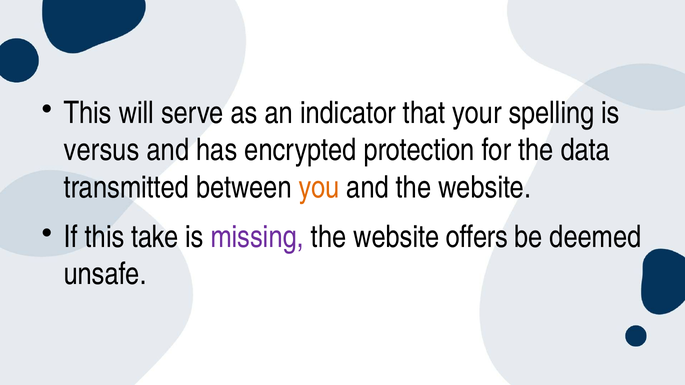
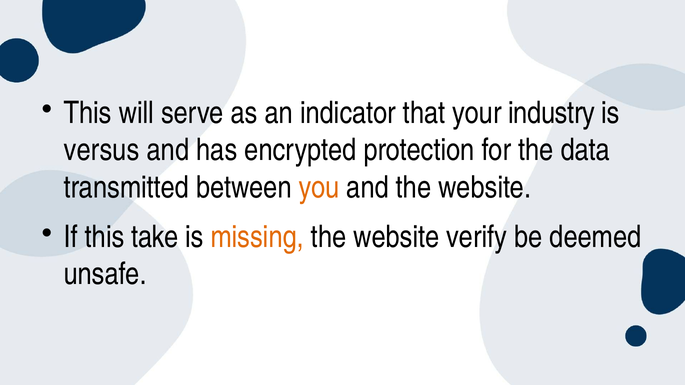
spelling: spelling -> industry
missing colour: purple -> orange
offers: offers -> verify
